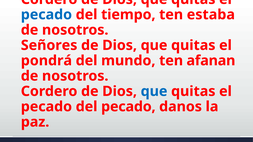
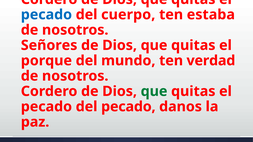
tiempo: tiempo -> cuerpo
pondrá: pondrá -> porque
afanan: afanan -> verdad
que at (154, 91) colour: blue -> green
